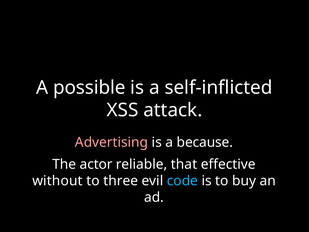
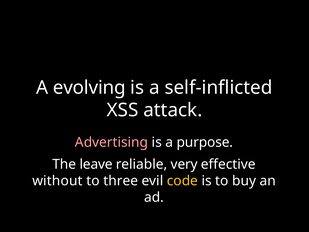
possible: possible -> evolving
because: because -> purpose
actor: actor -> leave
that: that -> very
code colour: light blue -> yellow
